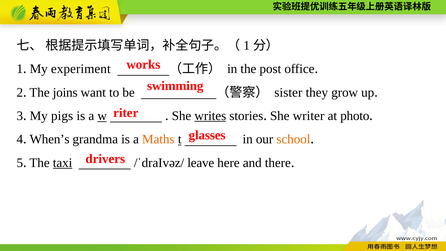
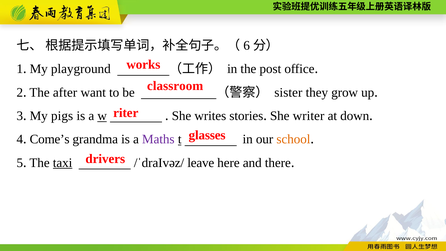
1 at (247, 46): 1 -> 6
experiment: experiment -> playground
swimming: swimming -> classroom
joins: joins -> after
writes underline: present -> none
photo: photo -> down
When’s: When’s -> Come’s
Maths colour: orange -> purple
